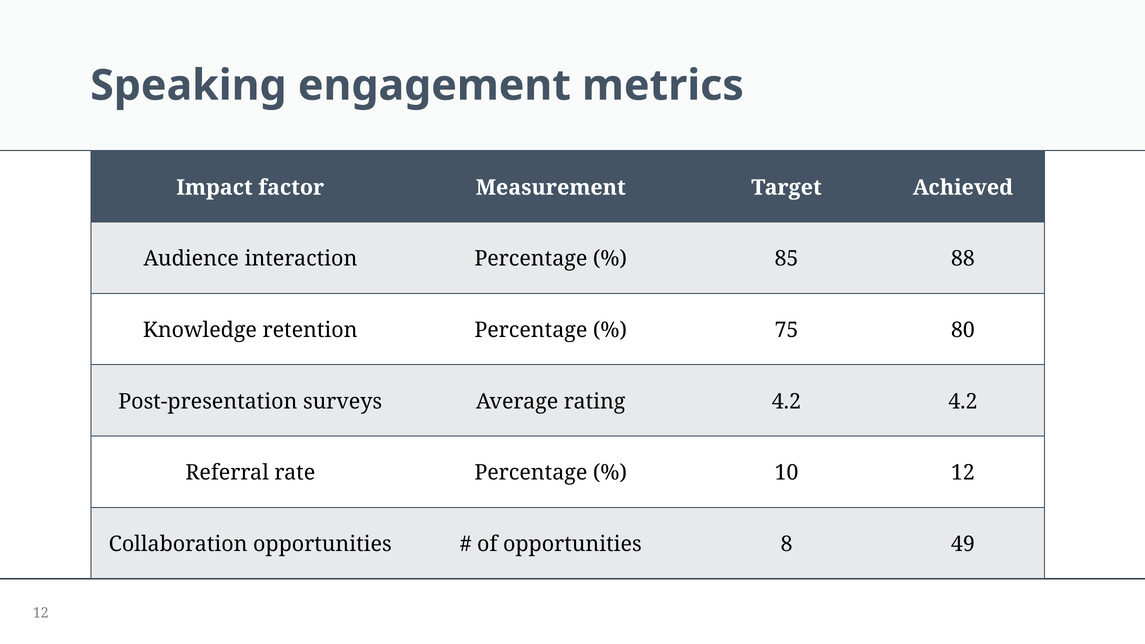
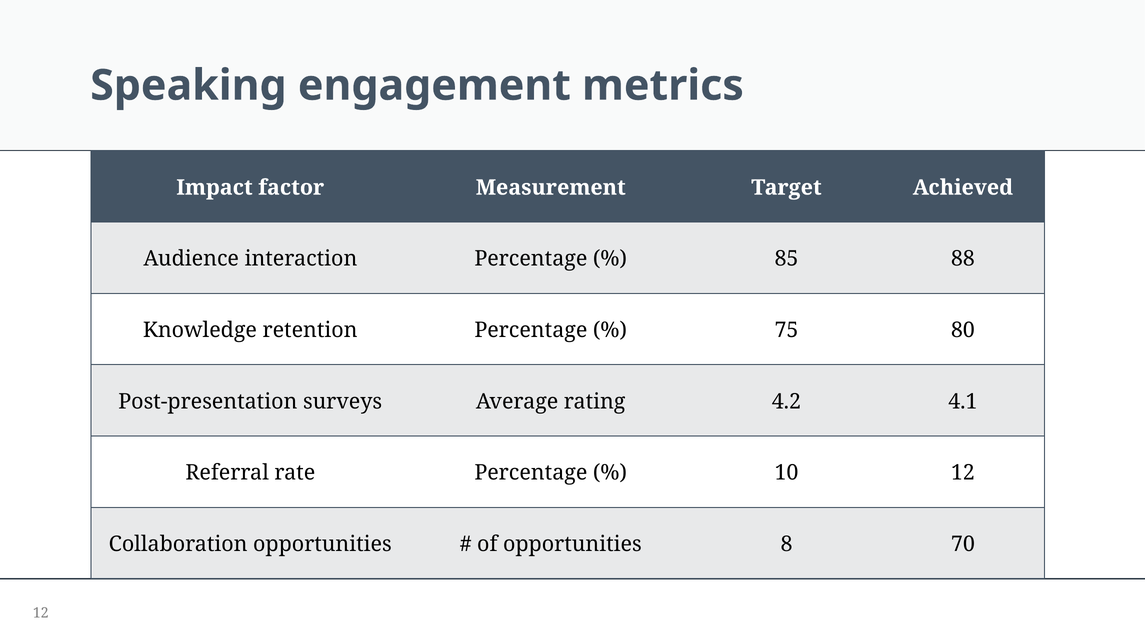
4.2 4.2: 4.2 -> 4.1
49: 49 -> 70
